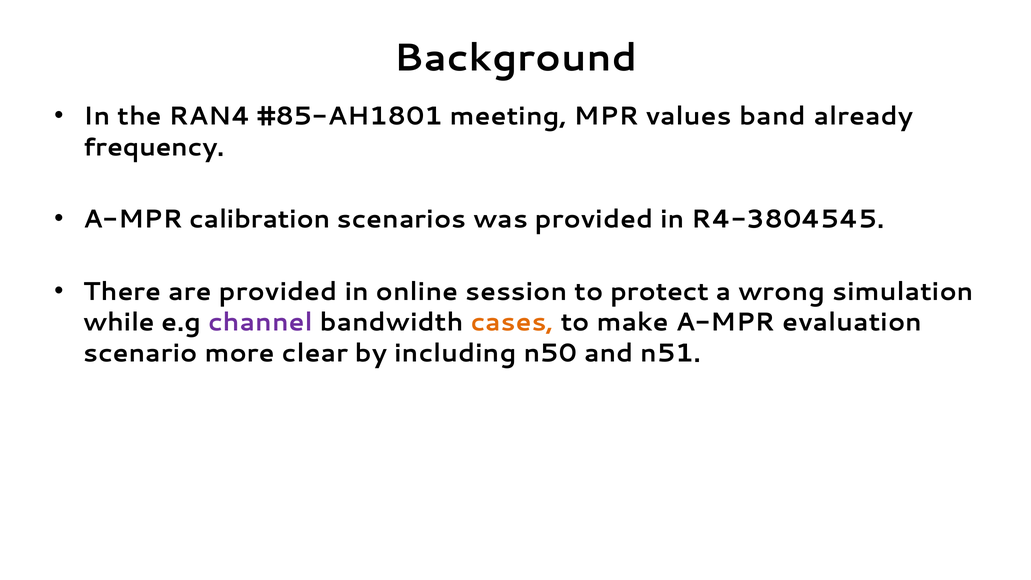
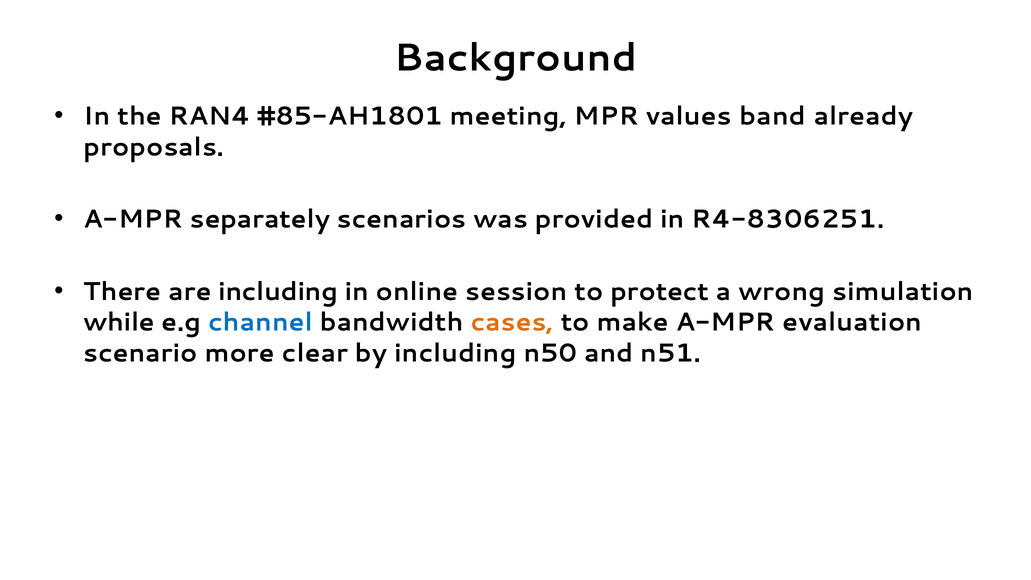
frequency: frequency -> proposals
calibration: calibration -> separately
R4-3804545: R4-3804545 -> R4-8306251
are provided: provided -> including
channel colour: purple -> blue
